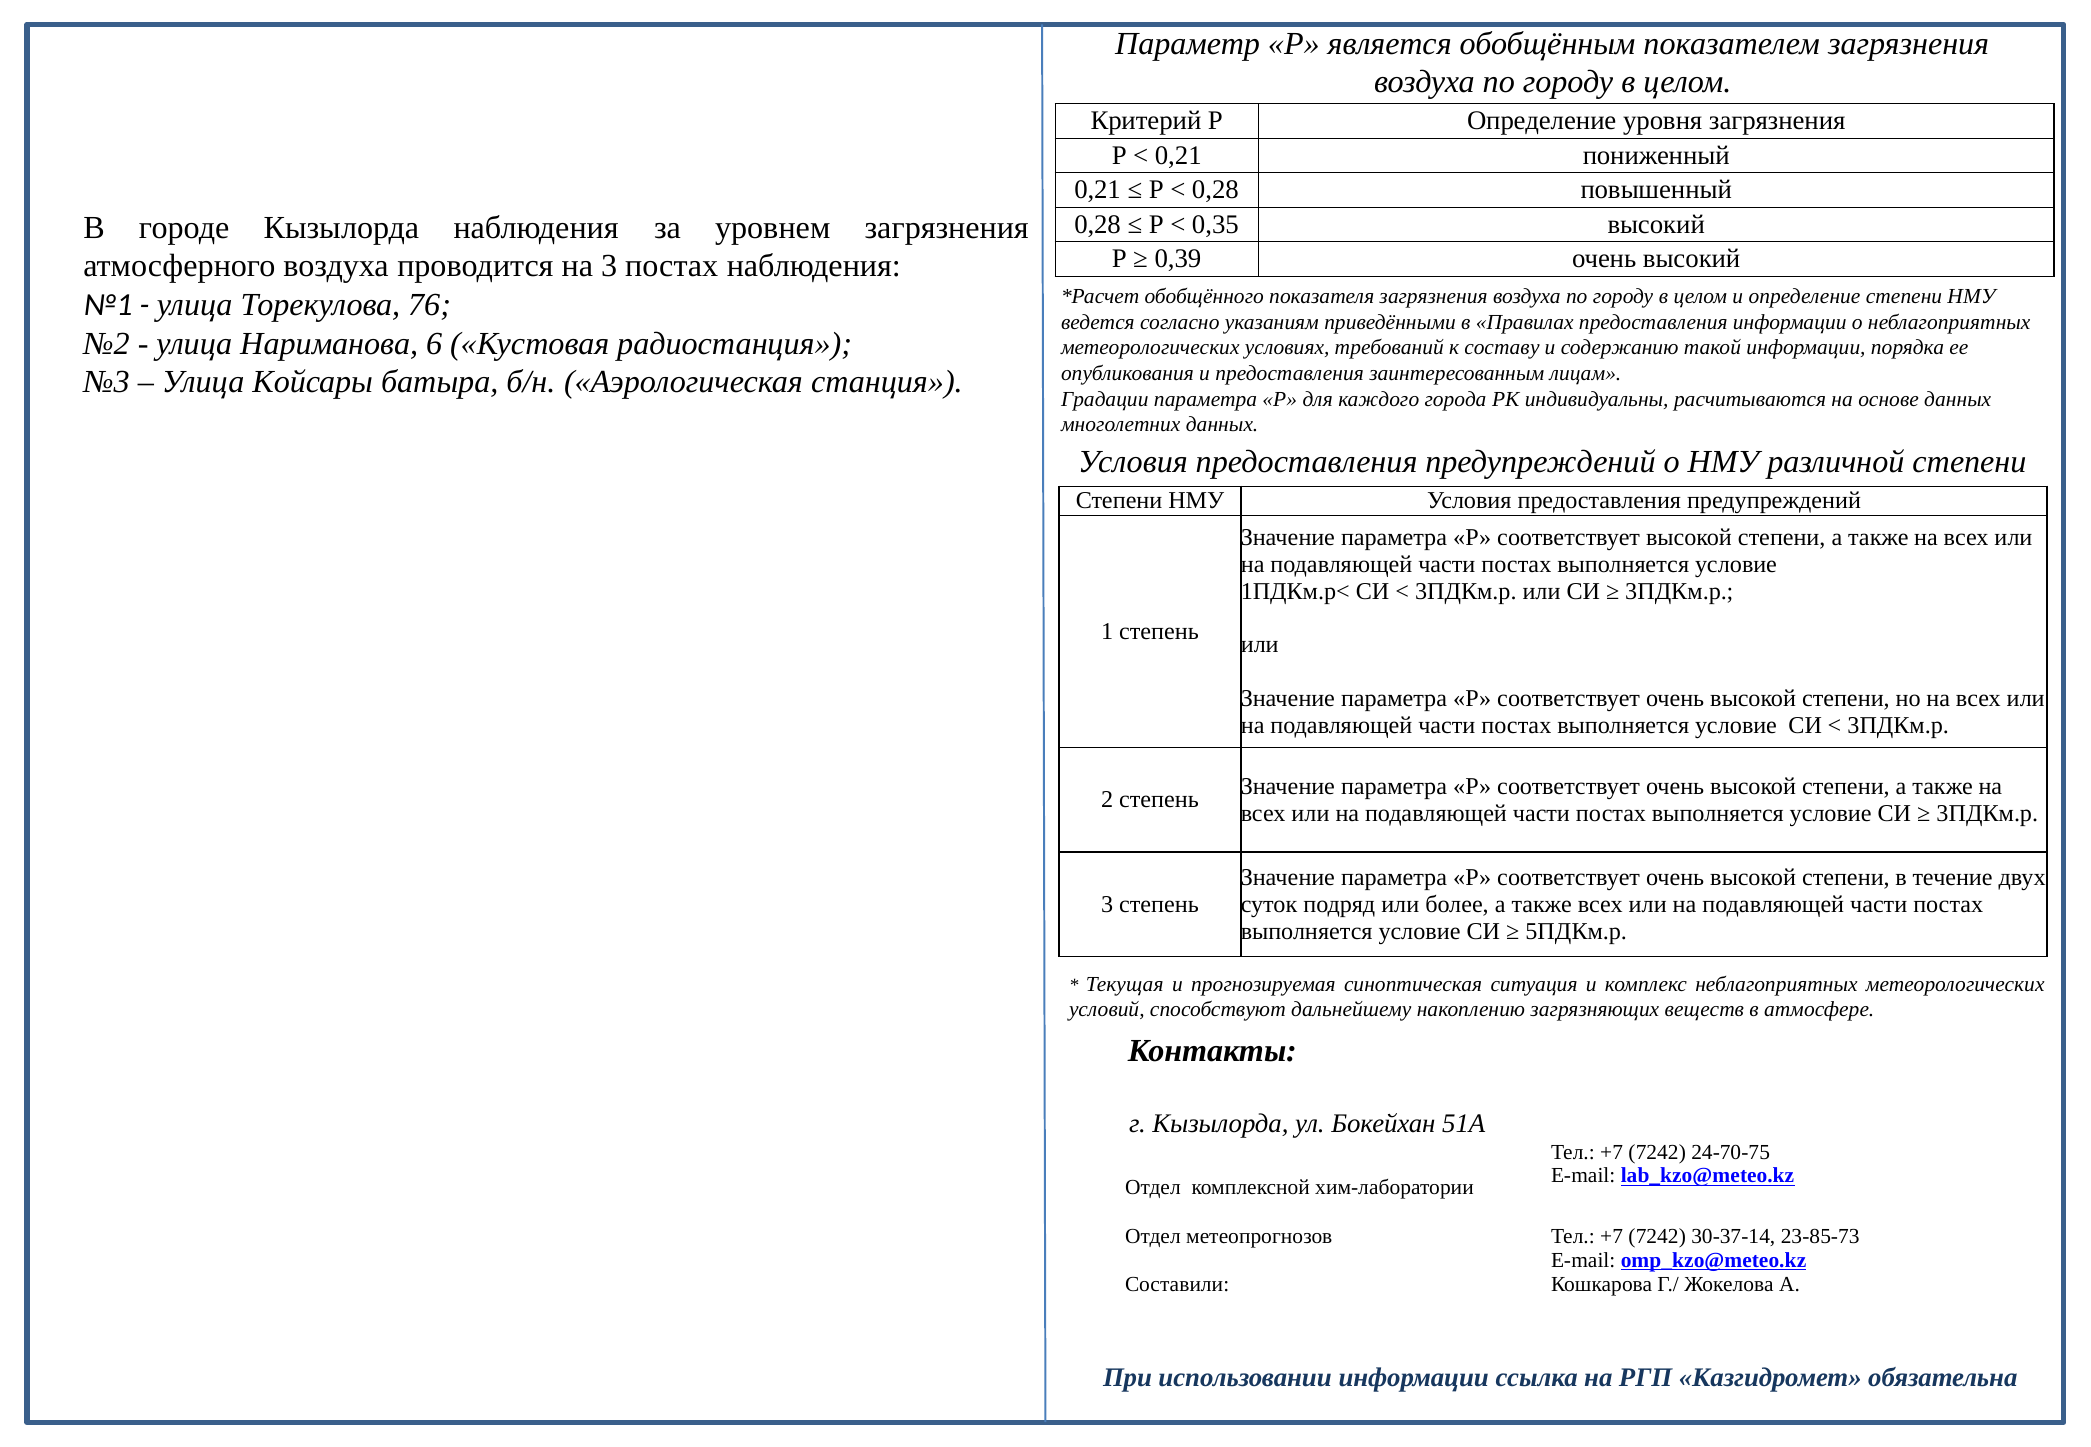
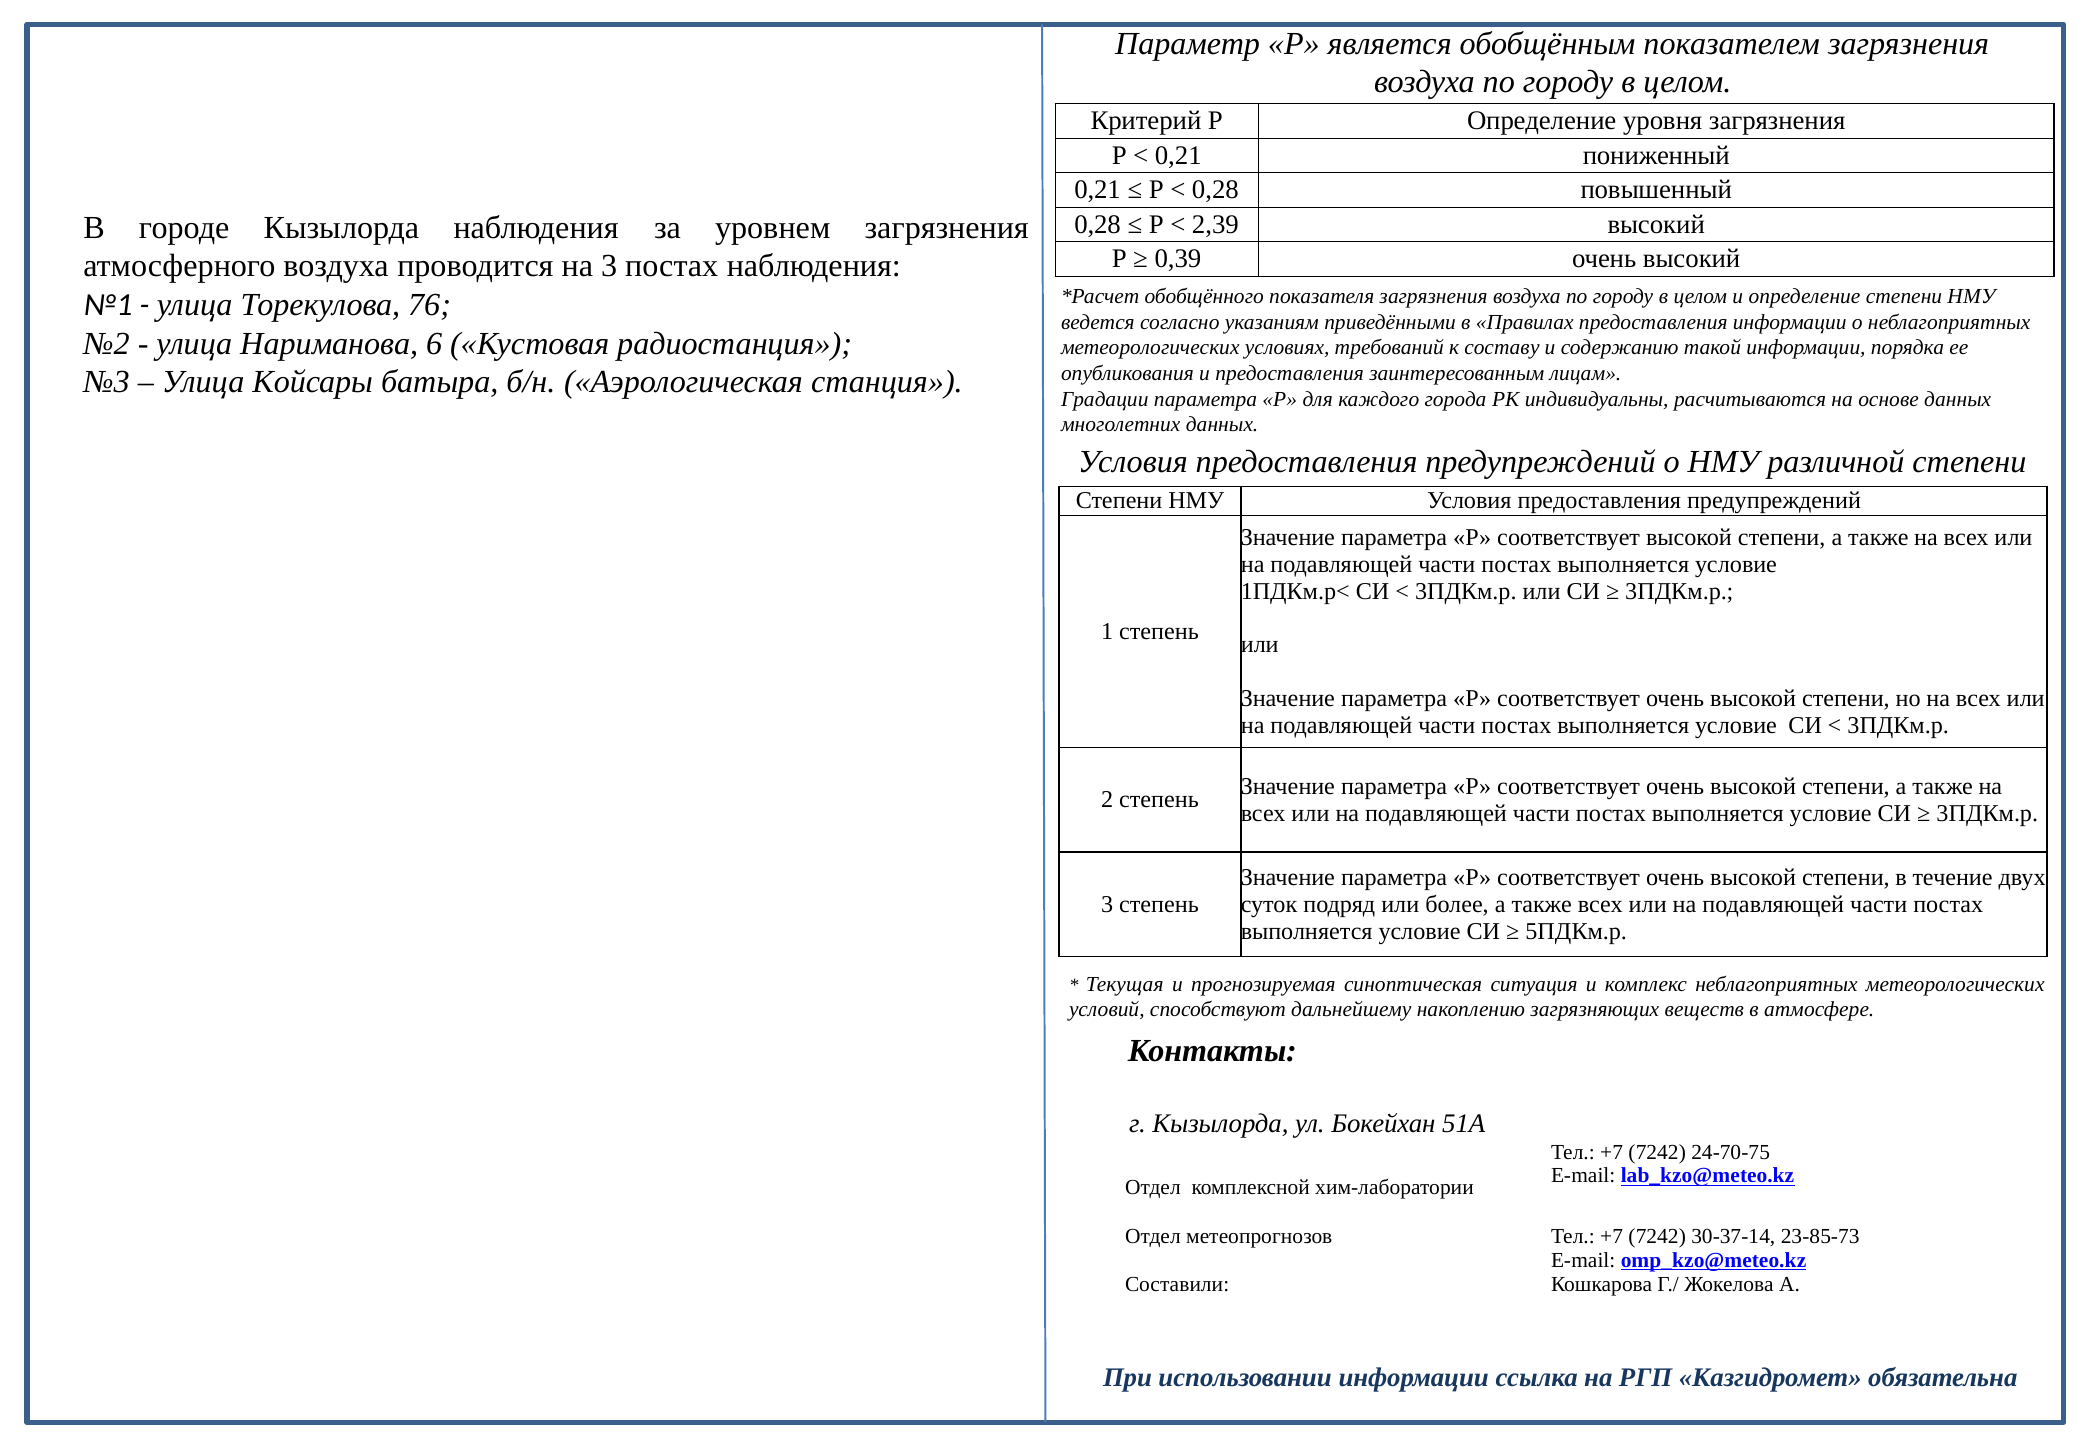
0,35: 0,35 -> 2,39
